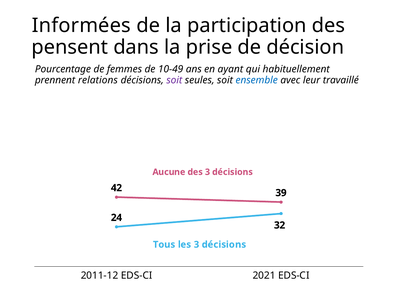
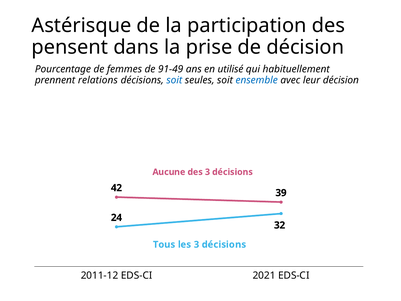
Informées: Informées -> Astérisque
10-49: 10-49 -> 91-49
ayant: ayant -> utilisé
soit at (174, 80) colour: purple -> blue
leur travaillé: travaillé -> décision
